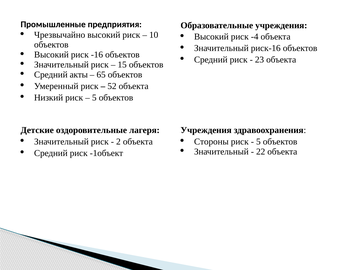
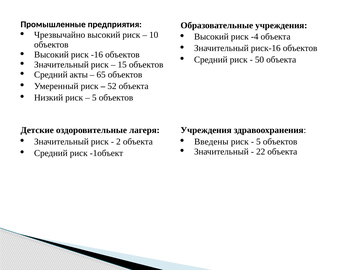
23: 23 -> 50
Стороны: Стороны -> Введены
